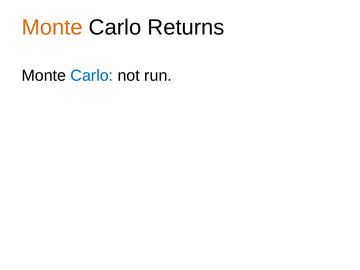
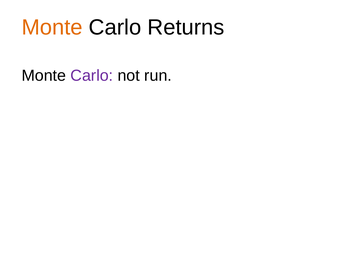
Carlo at (92, 75) colour: blue -> purple
